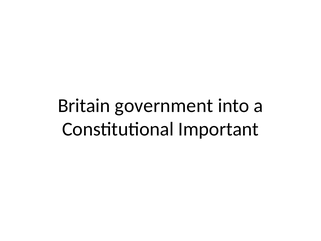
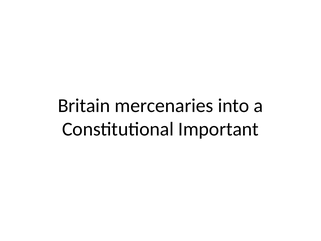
government: government -> mercenaries
